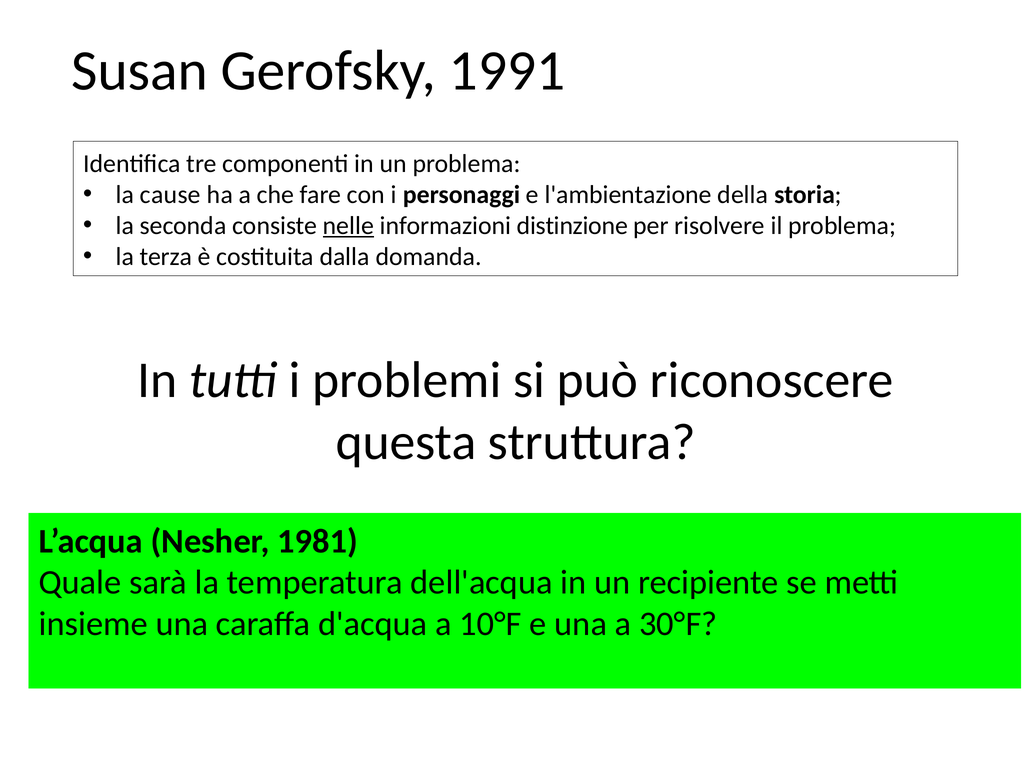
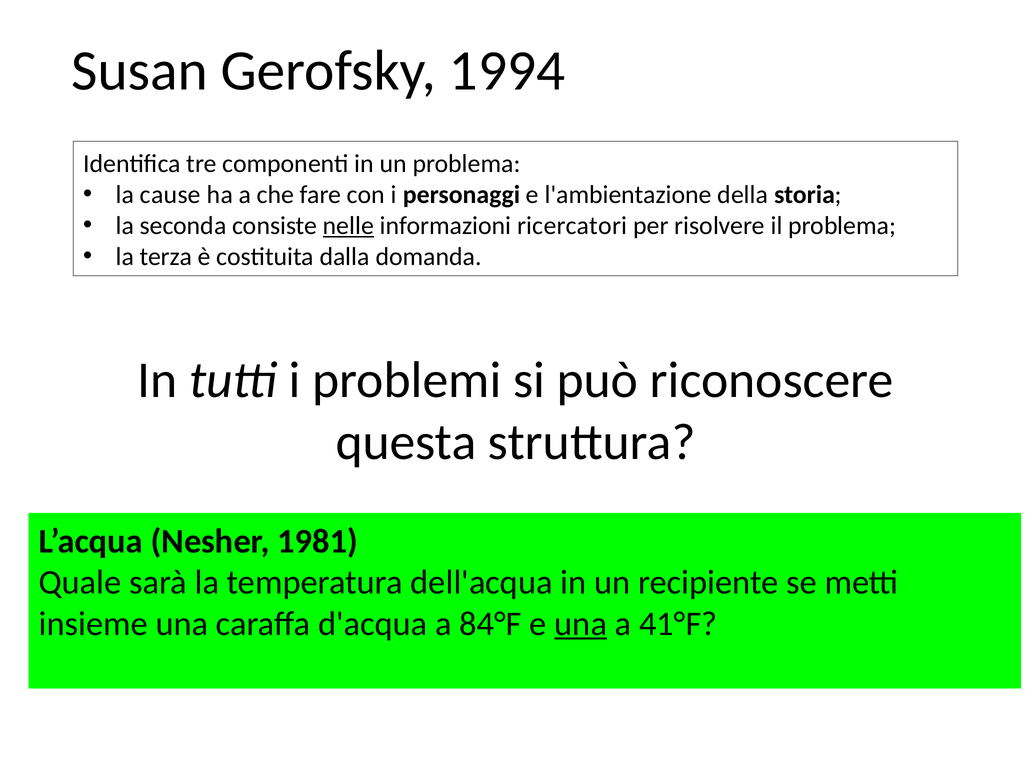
1991: 1991 -> 1994
distinzione: distinzione -> ricercatori
10°F: 10°F -> 84°F
una at (581, 624) underline: none -> present
30°F: 30°F -> 41°F
